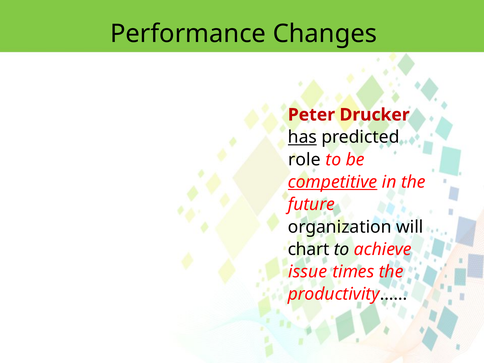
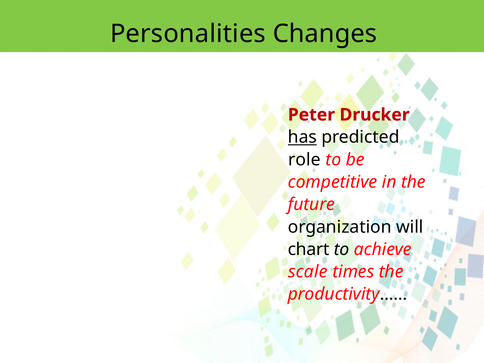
Performance: Performance -> Personalities
competitive underline: present -> none
issue: issue -> scale
